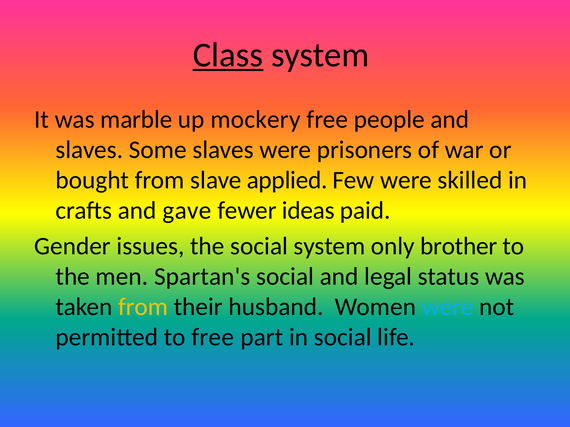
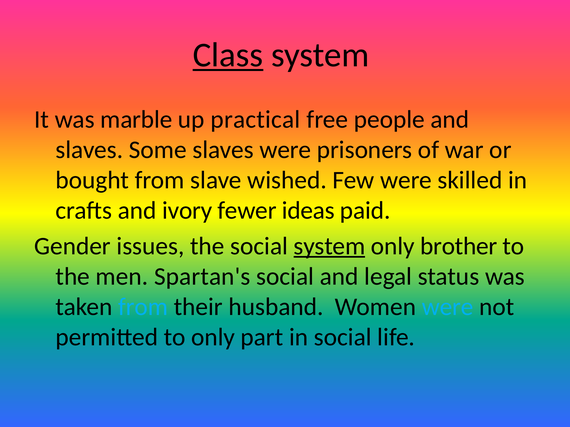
mockery: mockery -> practical
applied: applied -> wished
gave: gave -> ivory
system at (329, 246) underline: none -> present
from at (143, 307) colour: yellow -> light blue
to free: free -> only
